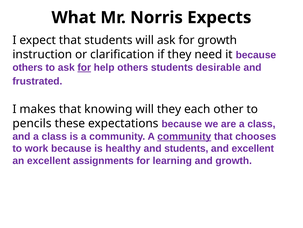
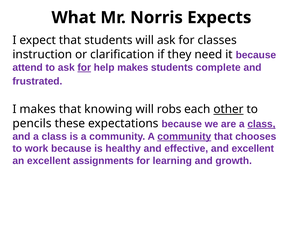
for growth: growth -> classes
others at (28, 67): others -> attend
help others: others -> makes
desirable: desirable -> complete
will they: they -> robs
other underline: none -> present
class at (261, 124) underline: none -> present
and students: students -> effective
